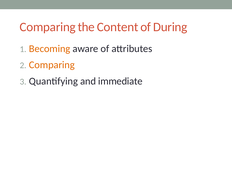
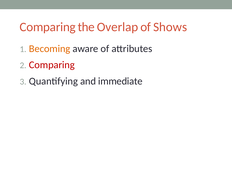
Content: Content -> Overlap
During: During -> Shows
Comparing at (52, 65) colour: orange -> red
